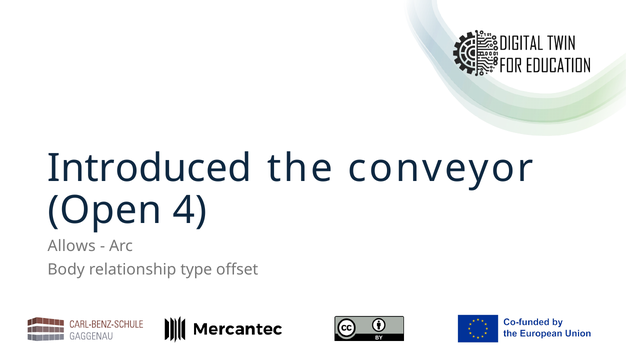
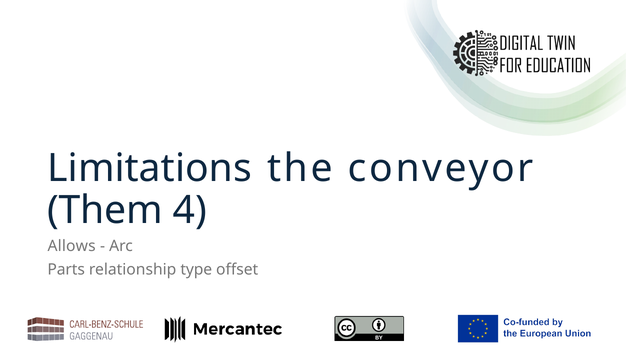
Introduced: Introduced -> Limitations
Open: Open -> Them
Body: Body -> Parts
